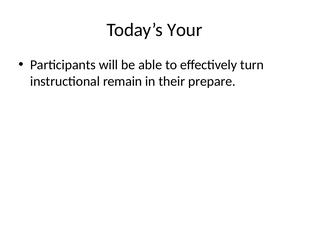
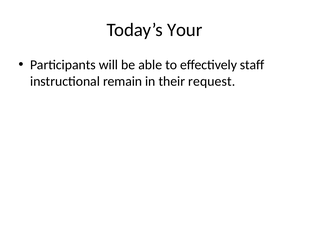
turn: turn -> staff
prepare: prepare -> request
